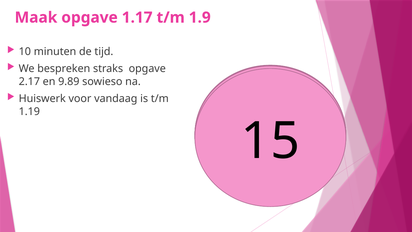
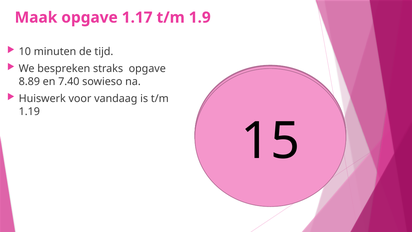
2.17: 2.17 -> 8.89
9.89: 9.89 -> 7.40
